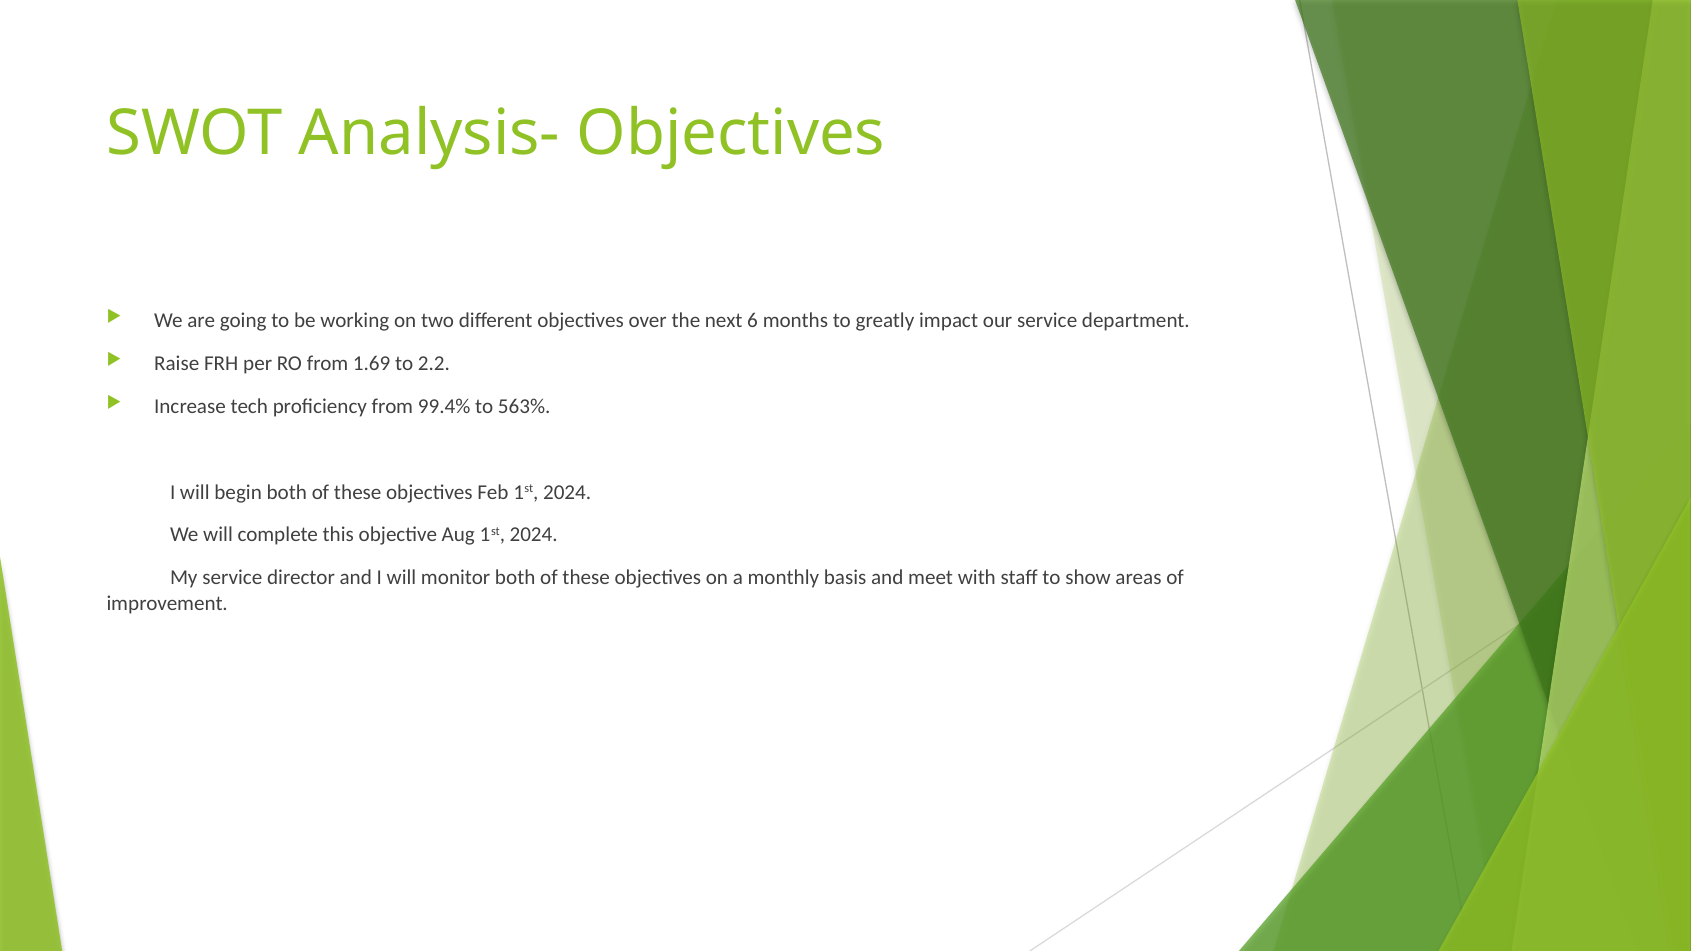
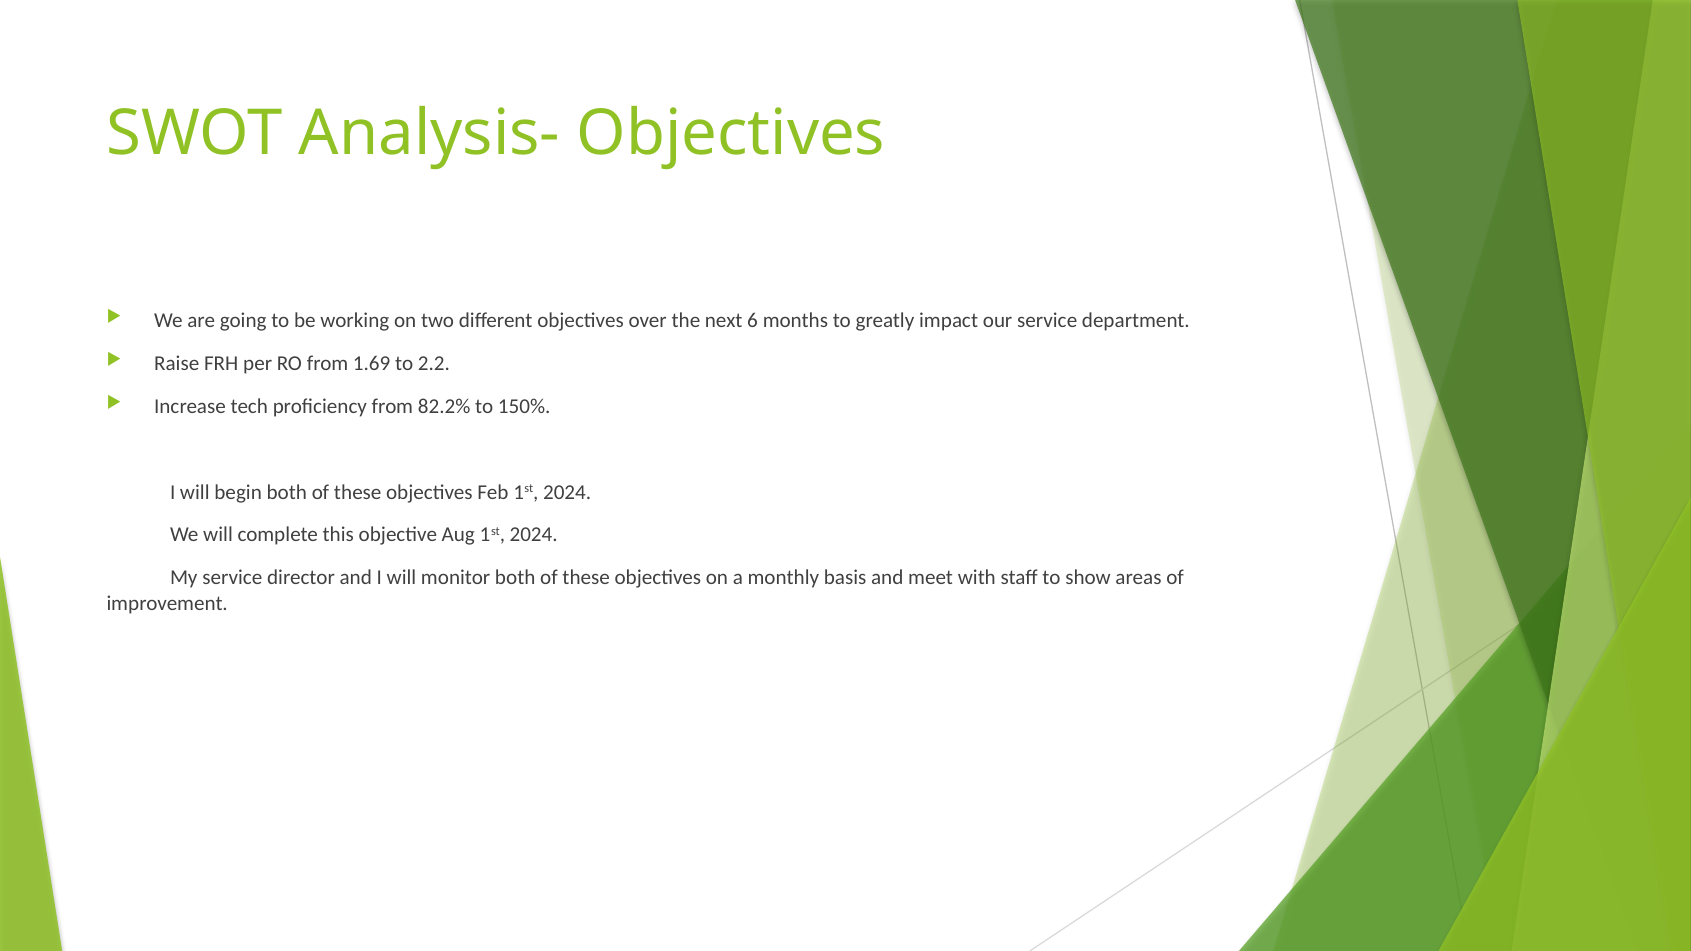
99.4%: 99.4% -> 82.2%
563%: 563% -> 150%
